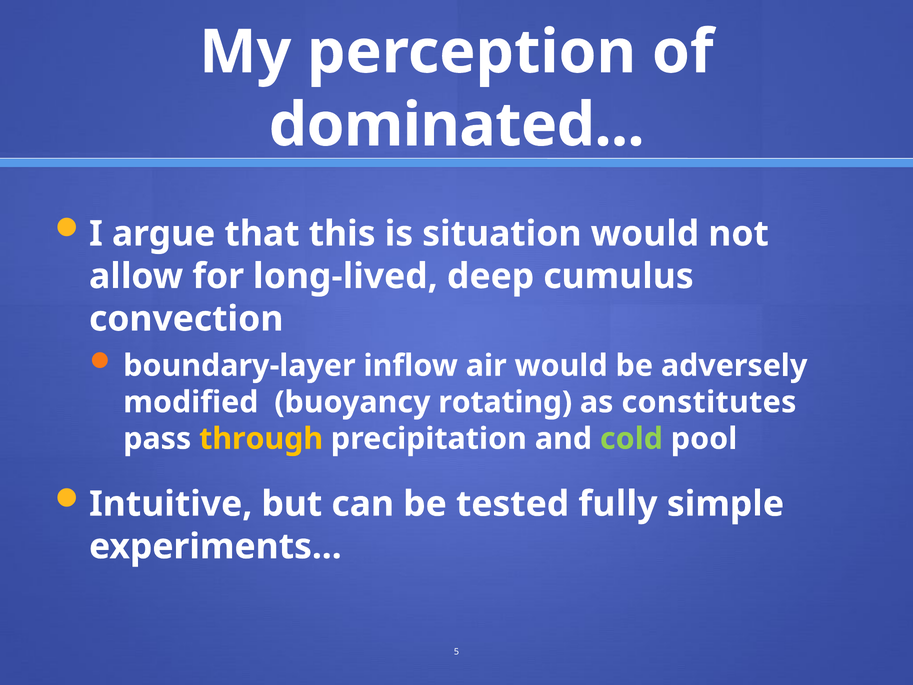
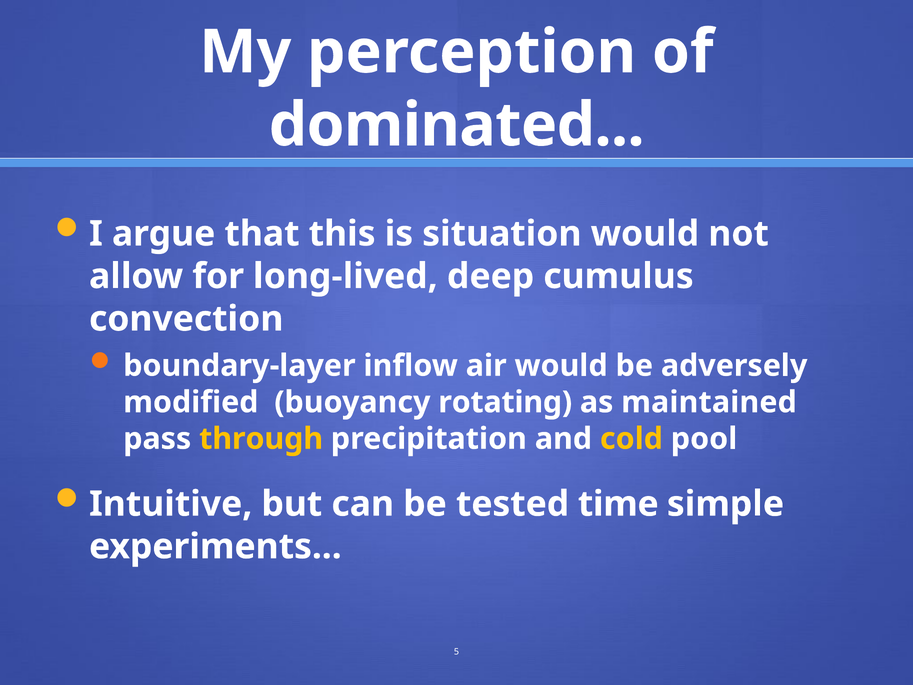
constitutes: constitutes -> maintained
cold colour: light green -> yellow
fully: fully -> time
